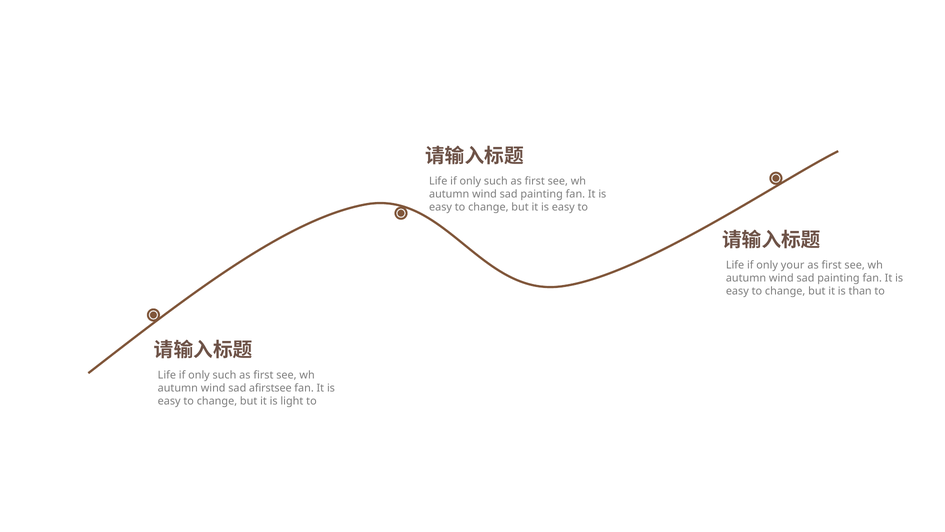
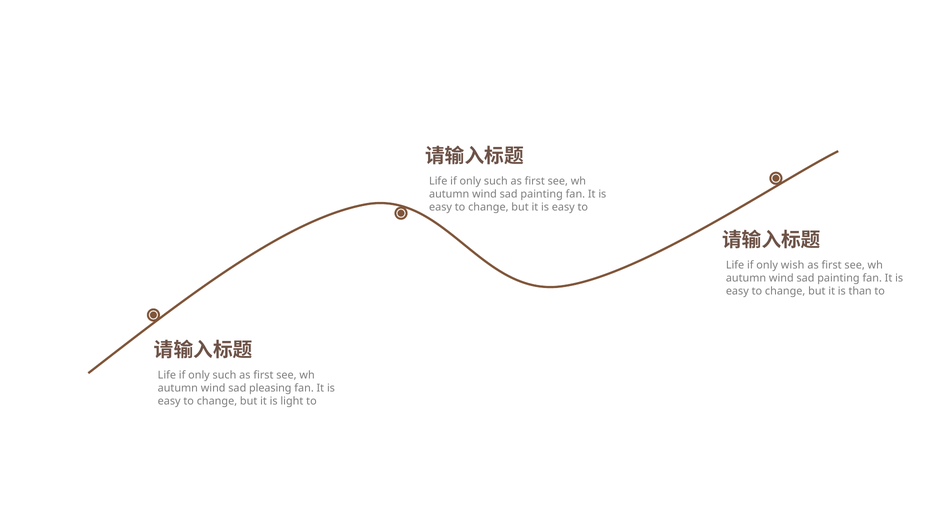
your: your -> wish
afirstsee: afirstsee -> pleasing
